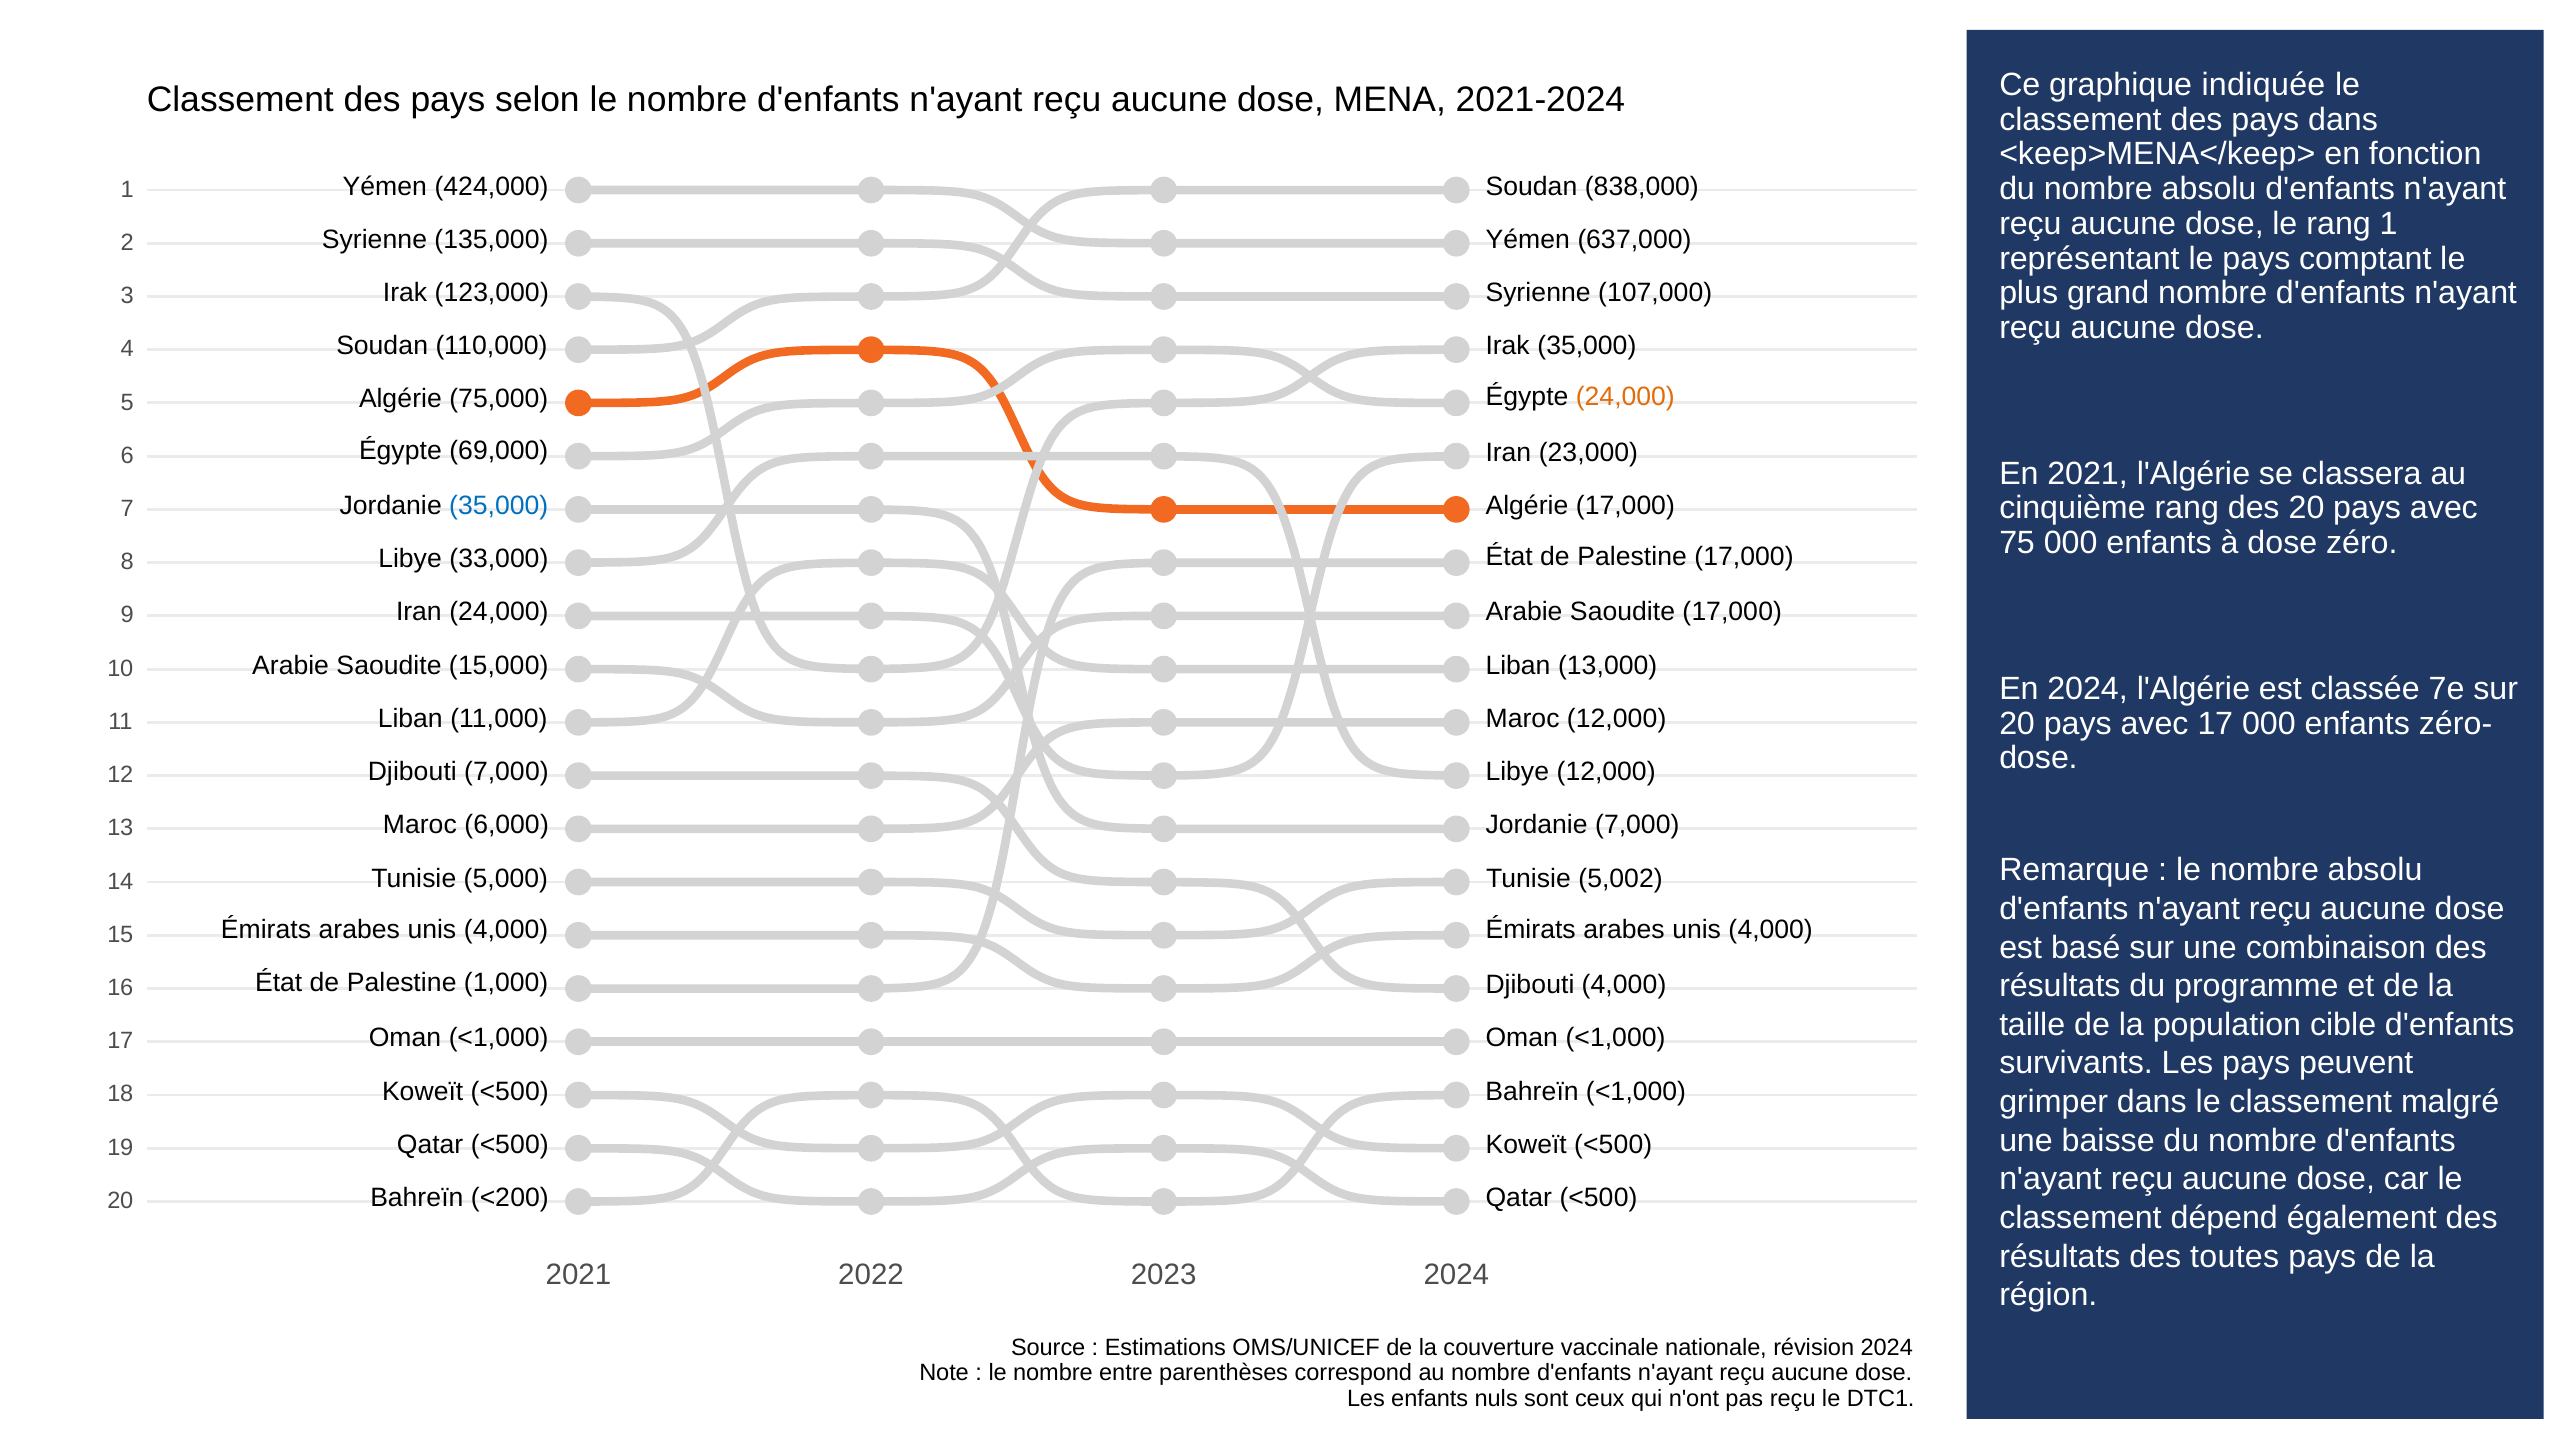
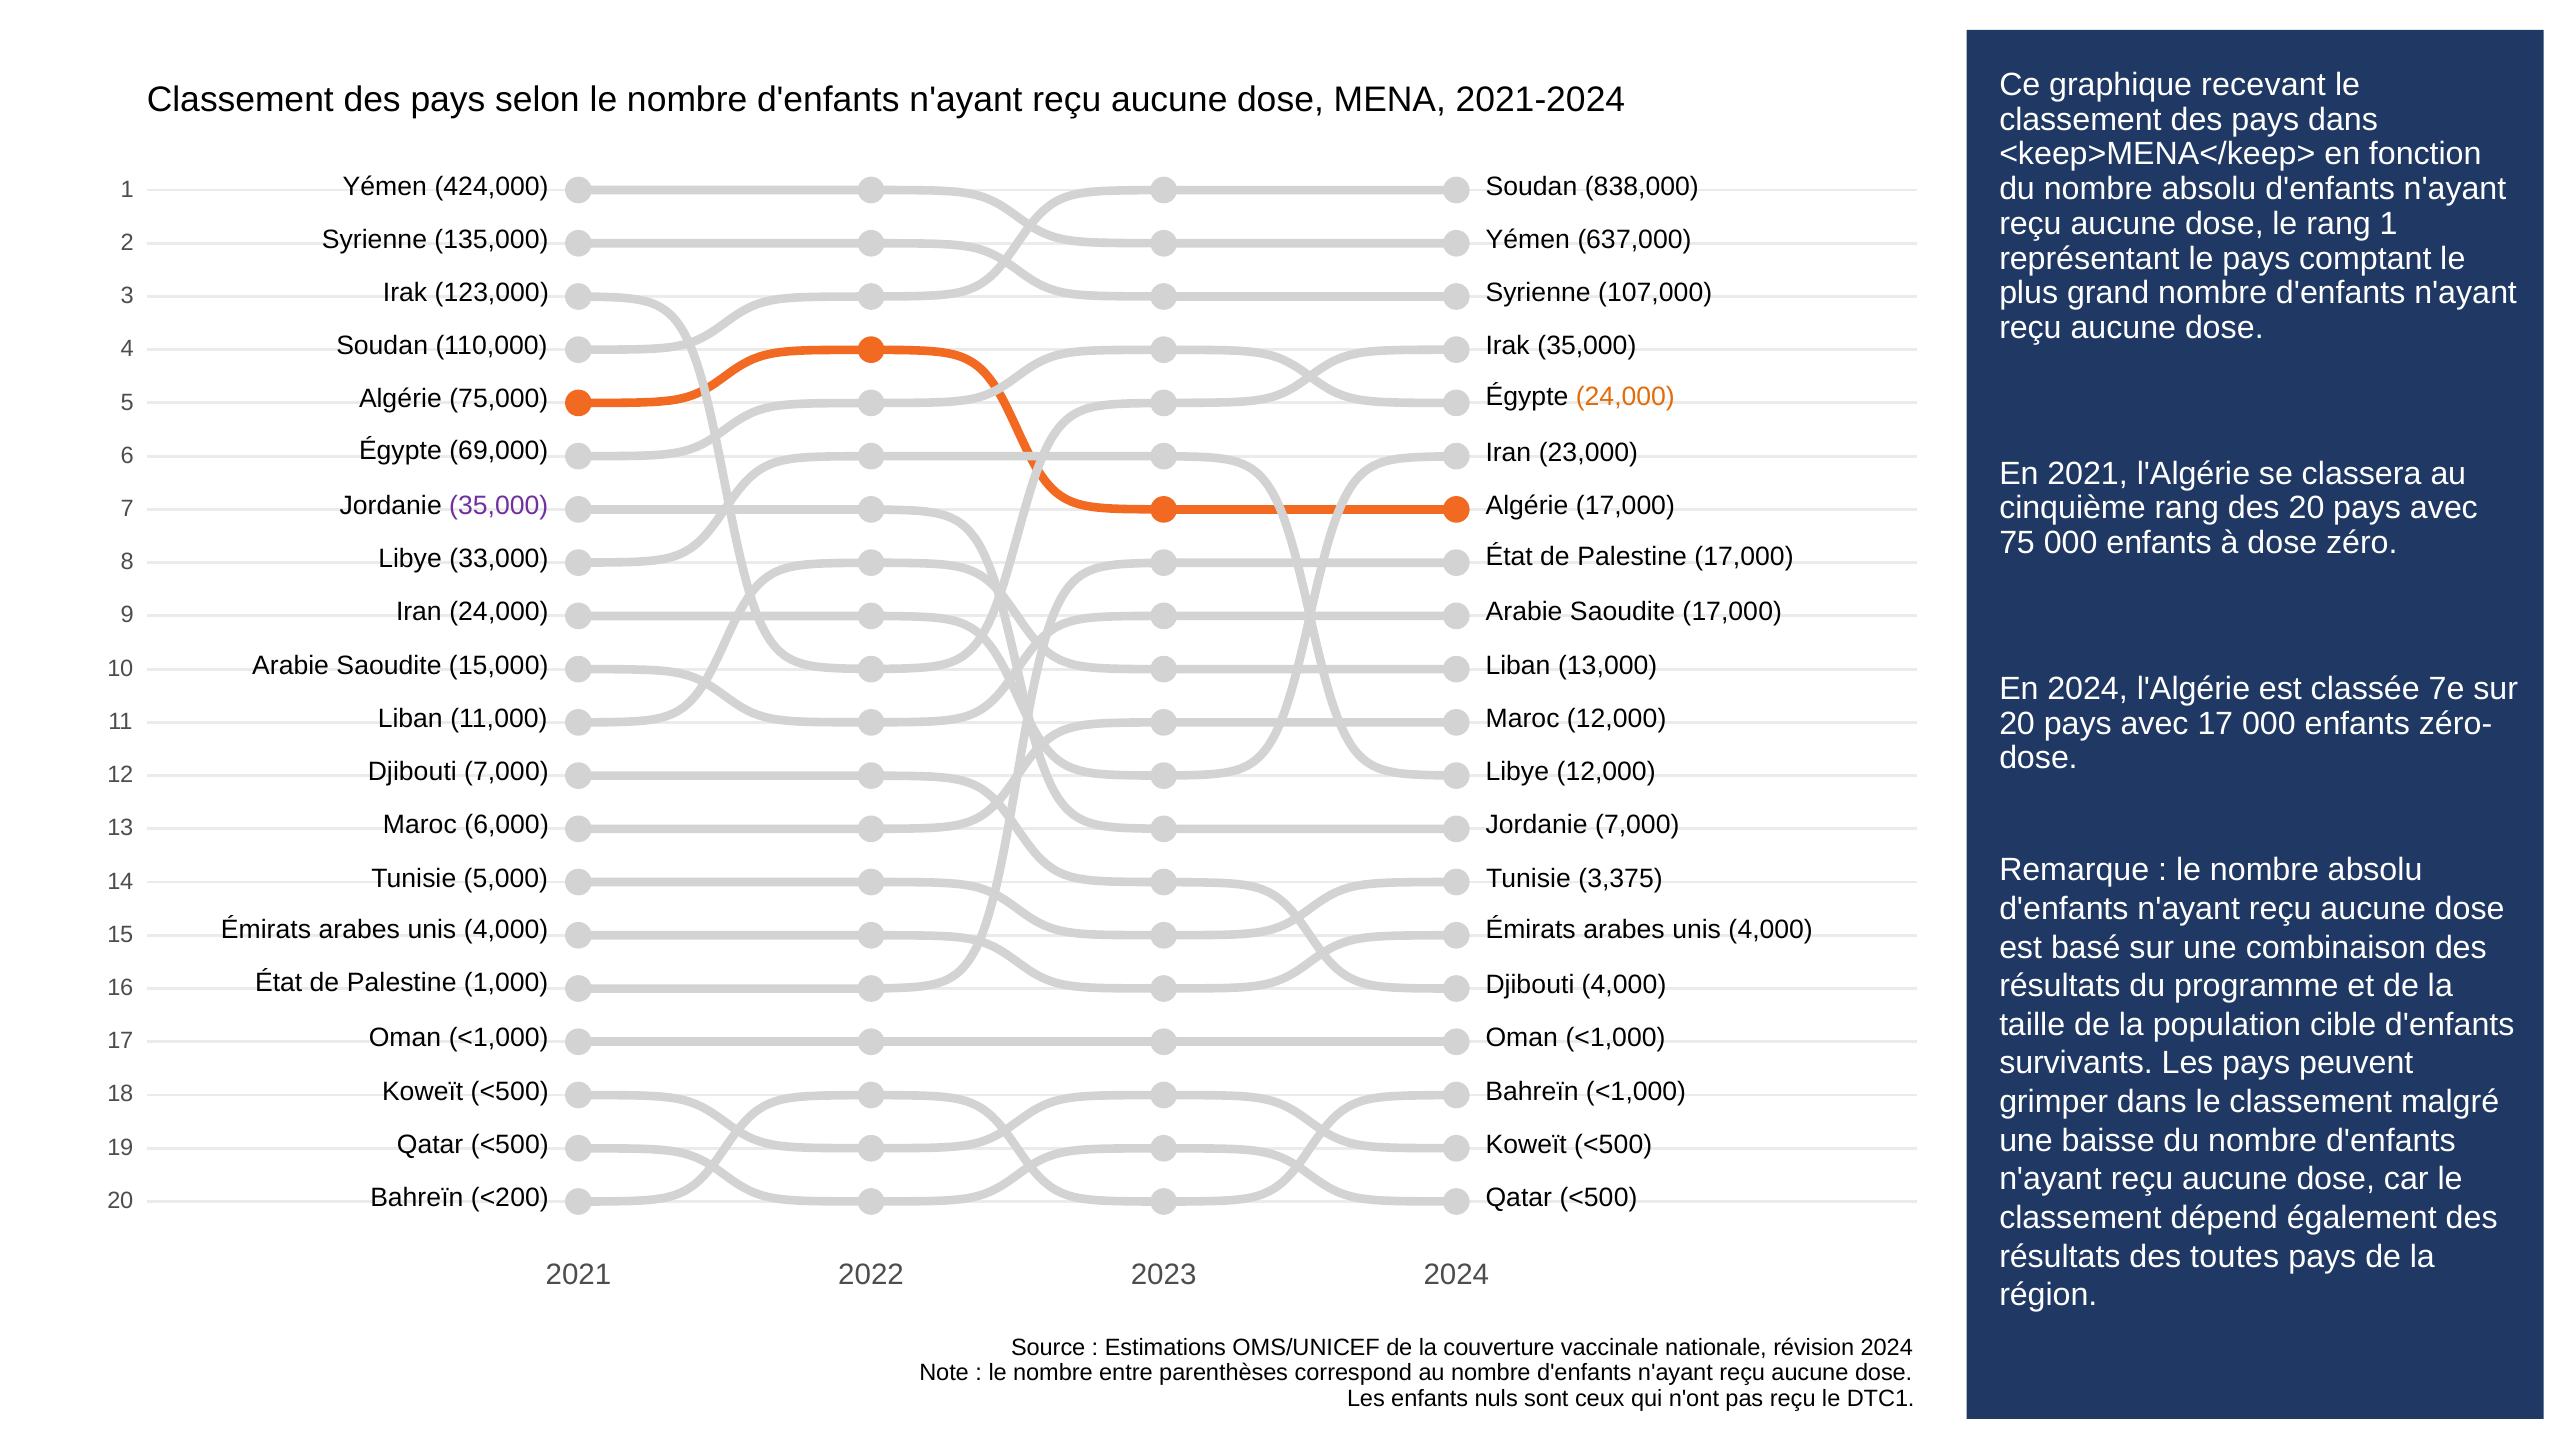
indiquée: indiquée -> recevant
35,000 at (499, 506) colour: blue -> purple
5,002: 5,002 -> 3,375
